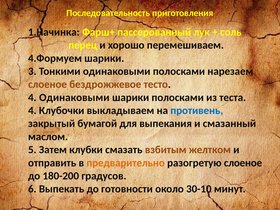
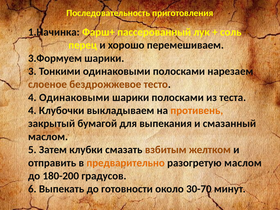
4.Формуем: 4.Формуем -> 3.Формуем
противень colour: blue -> orange
разогретую слоеное: слоеное -> маслом
30-10: 30-10 -> 30-70
